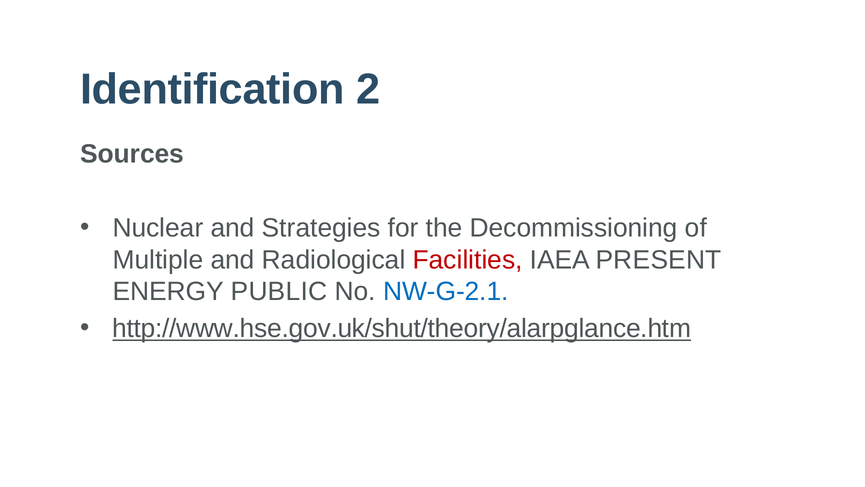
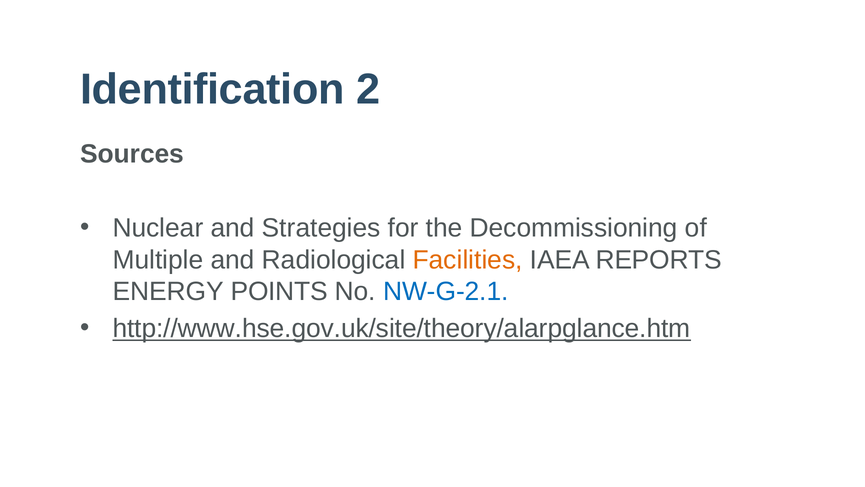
Facilities colour: red -> orange
PRESENT: PRESENT -> REPORTS
PUBLIC: PUBLIC -> POINTS
http://www.hse.gov.uk/shut/theory/alarpglance.htm: http://www.hse.gov.uk/shut/theory/alarpglance.htm -> http://www.hse.gov.uk/site/theory/alarpglance.htm
